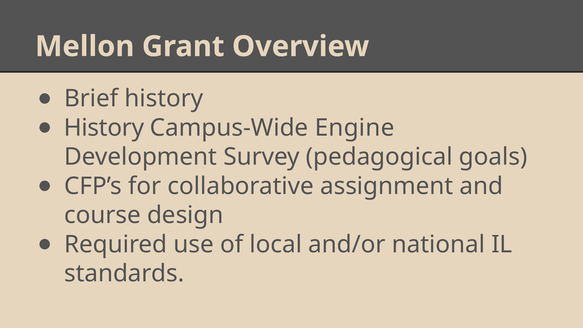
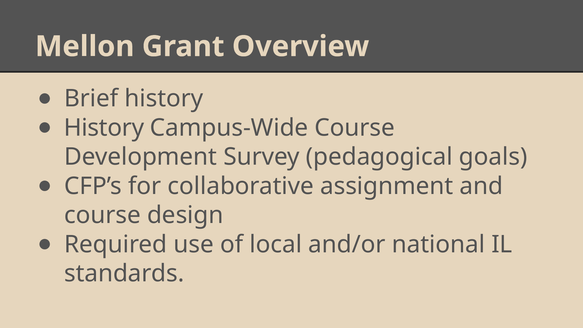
Campus-Wide Engine: Engine -> Course
